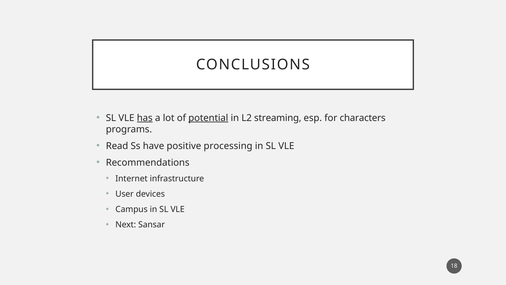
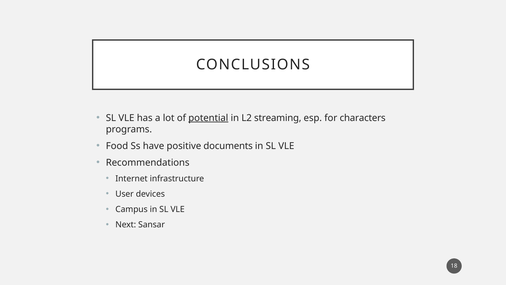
has underline: present -> none
Read: Read -> Food
processing: processing -> documents
